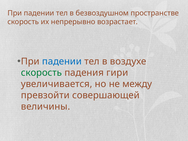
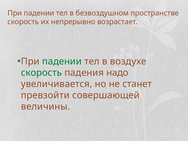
падении at (62, 61) colour: blue -> green
гири: гири -> надо
между: между -> станет
